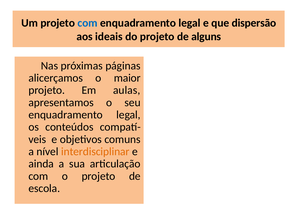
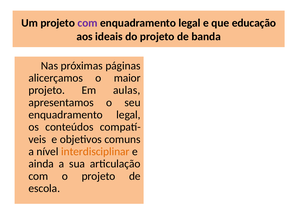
com at (88, 23) colour: blue -> purple
dispersão: dispersão -> educação
alguns: alguns -> banda
